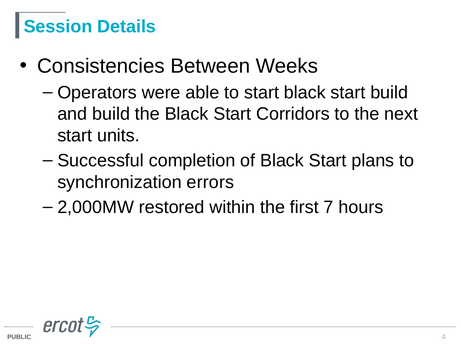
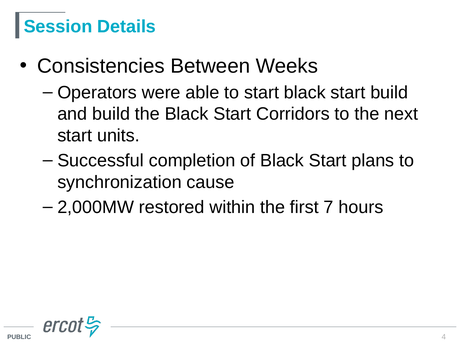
errors: errors -> cause
